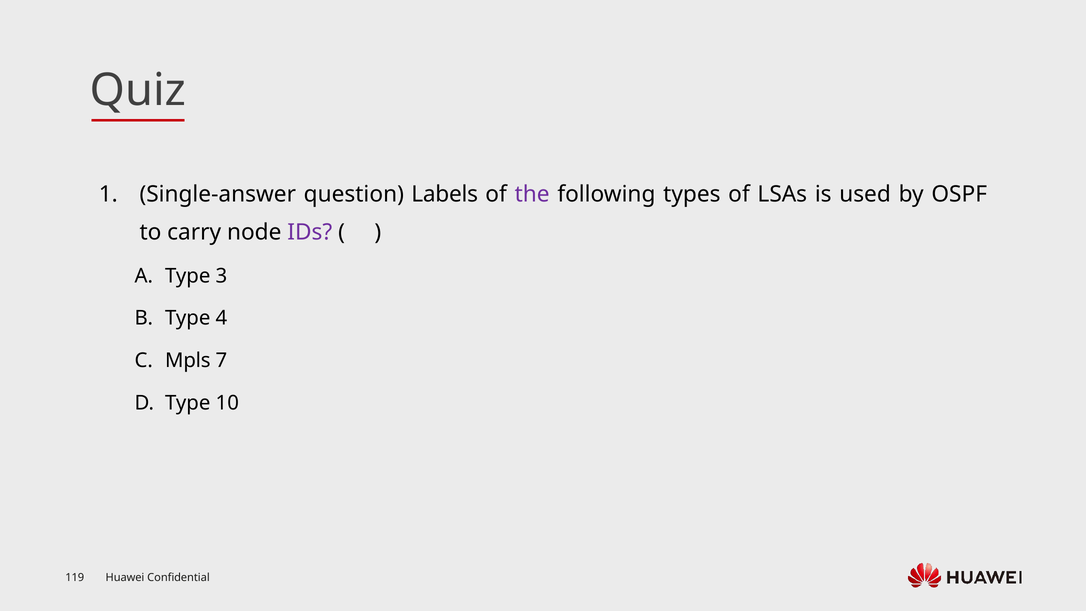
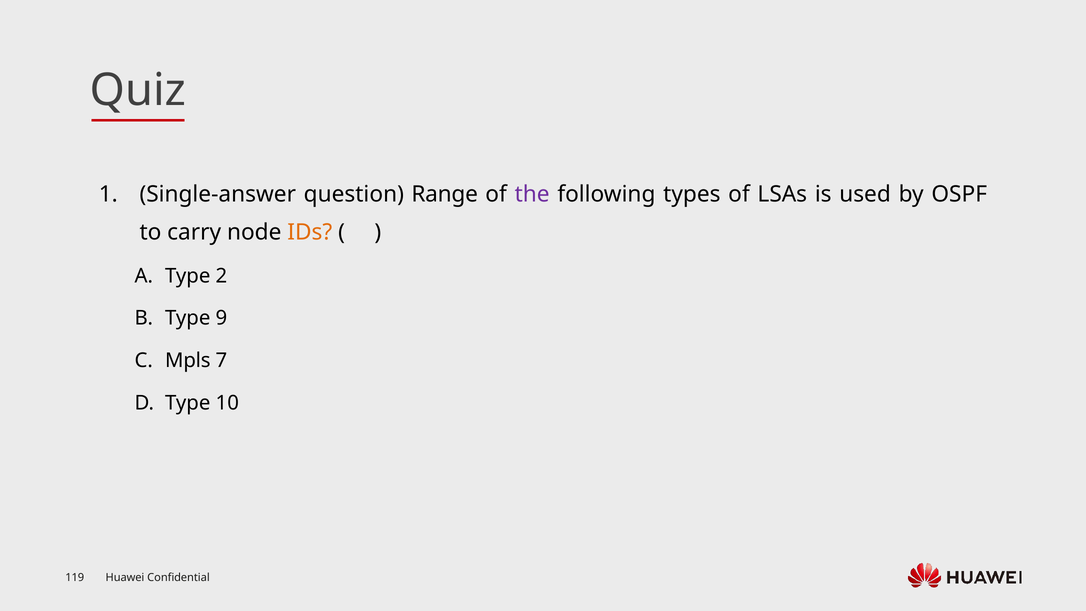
Labels: Labels -> Range
IDs colour: purple -> orange
3: 3 -> 2
4: 4 -> 9
